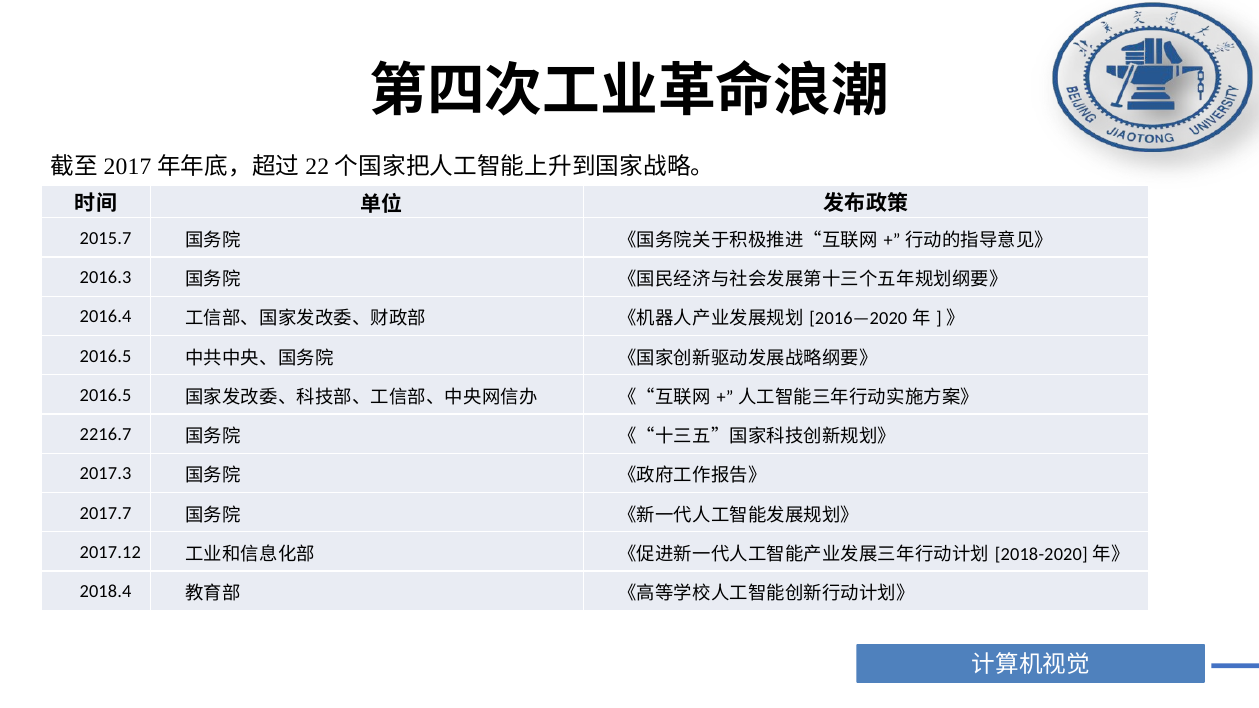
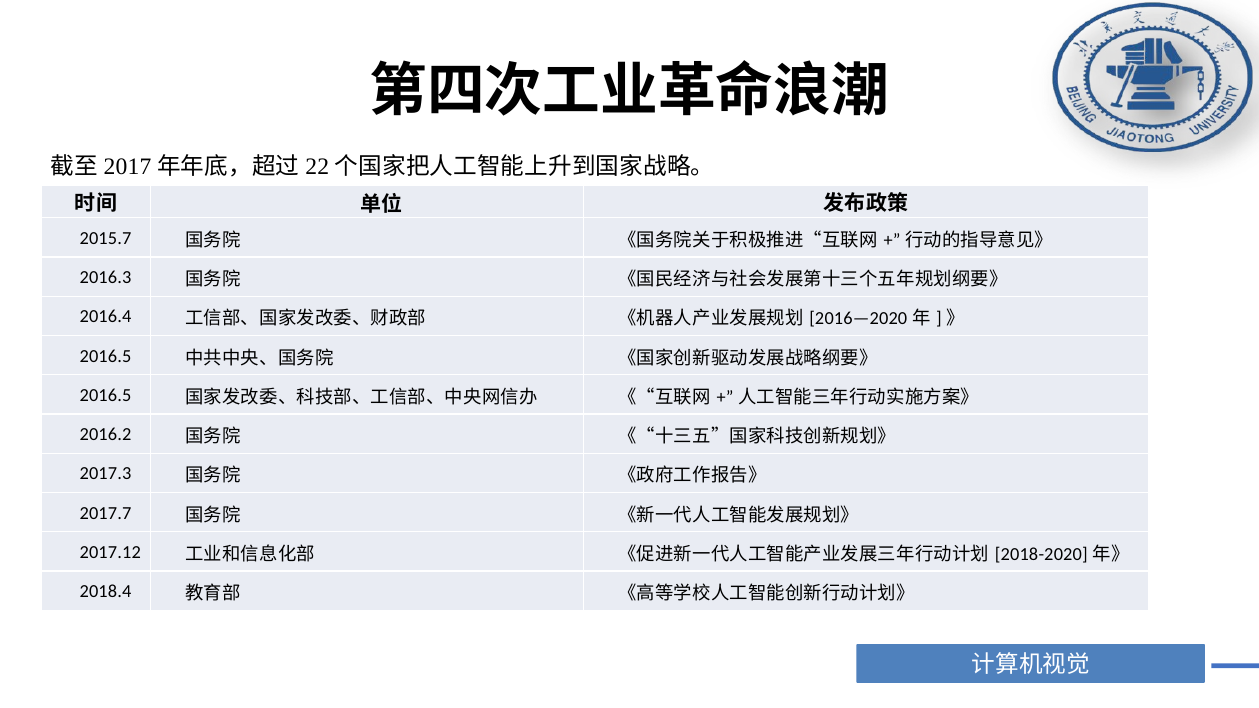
2216.7: 2216.7 -> 2016.2
